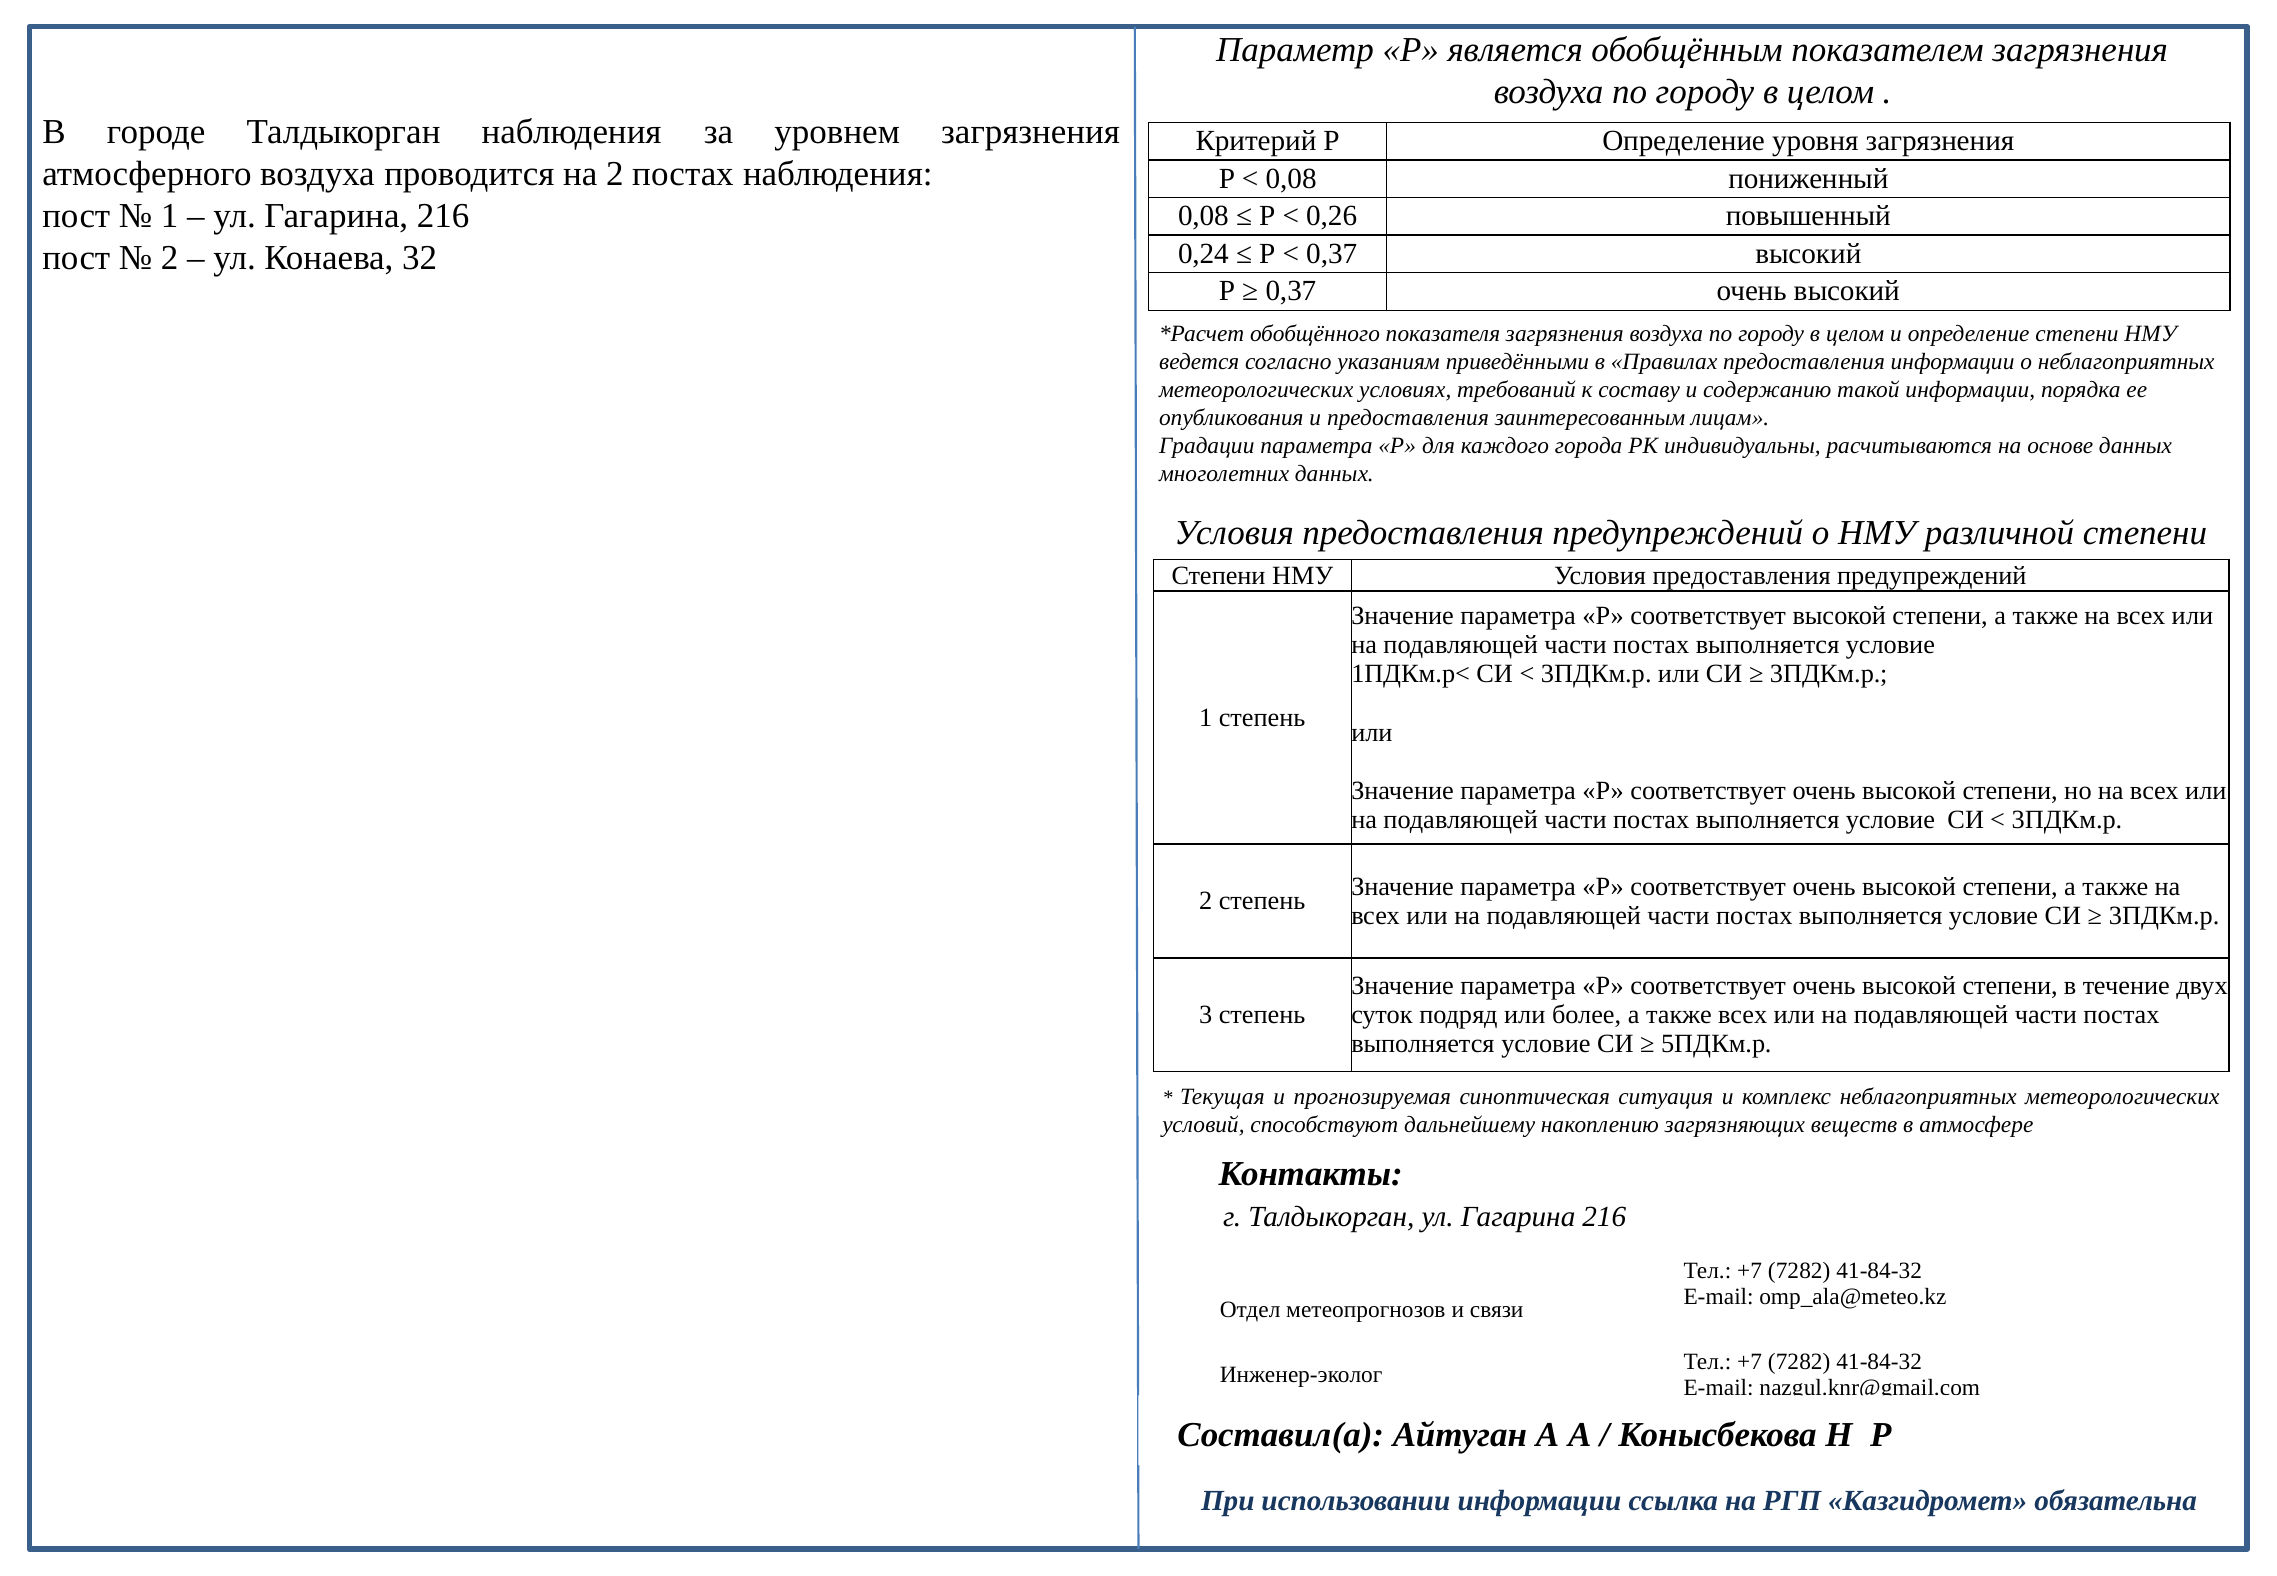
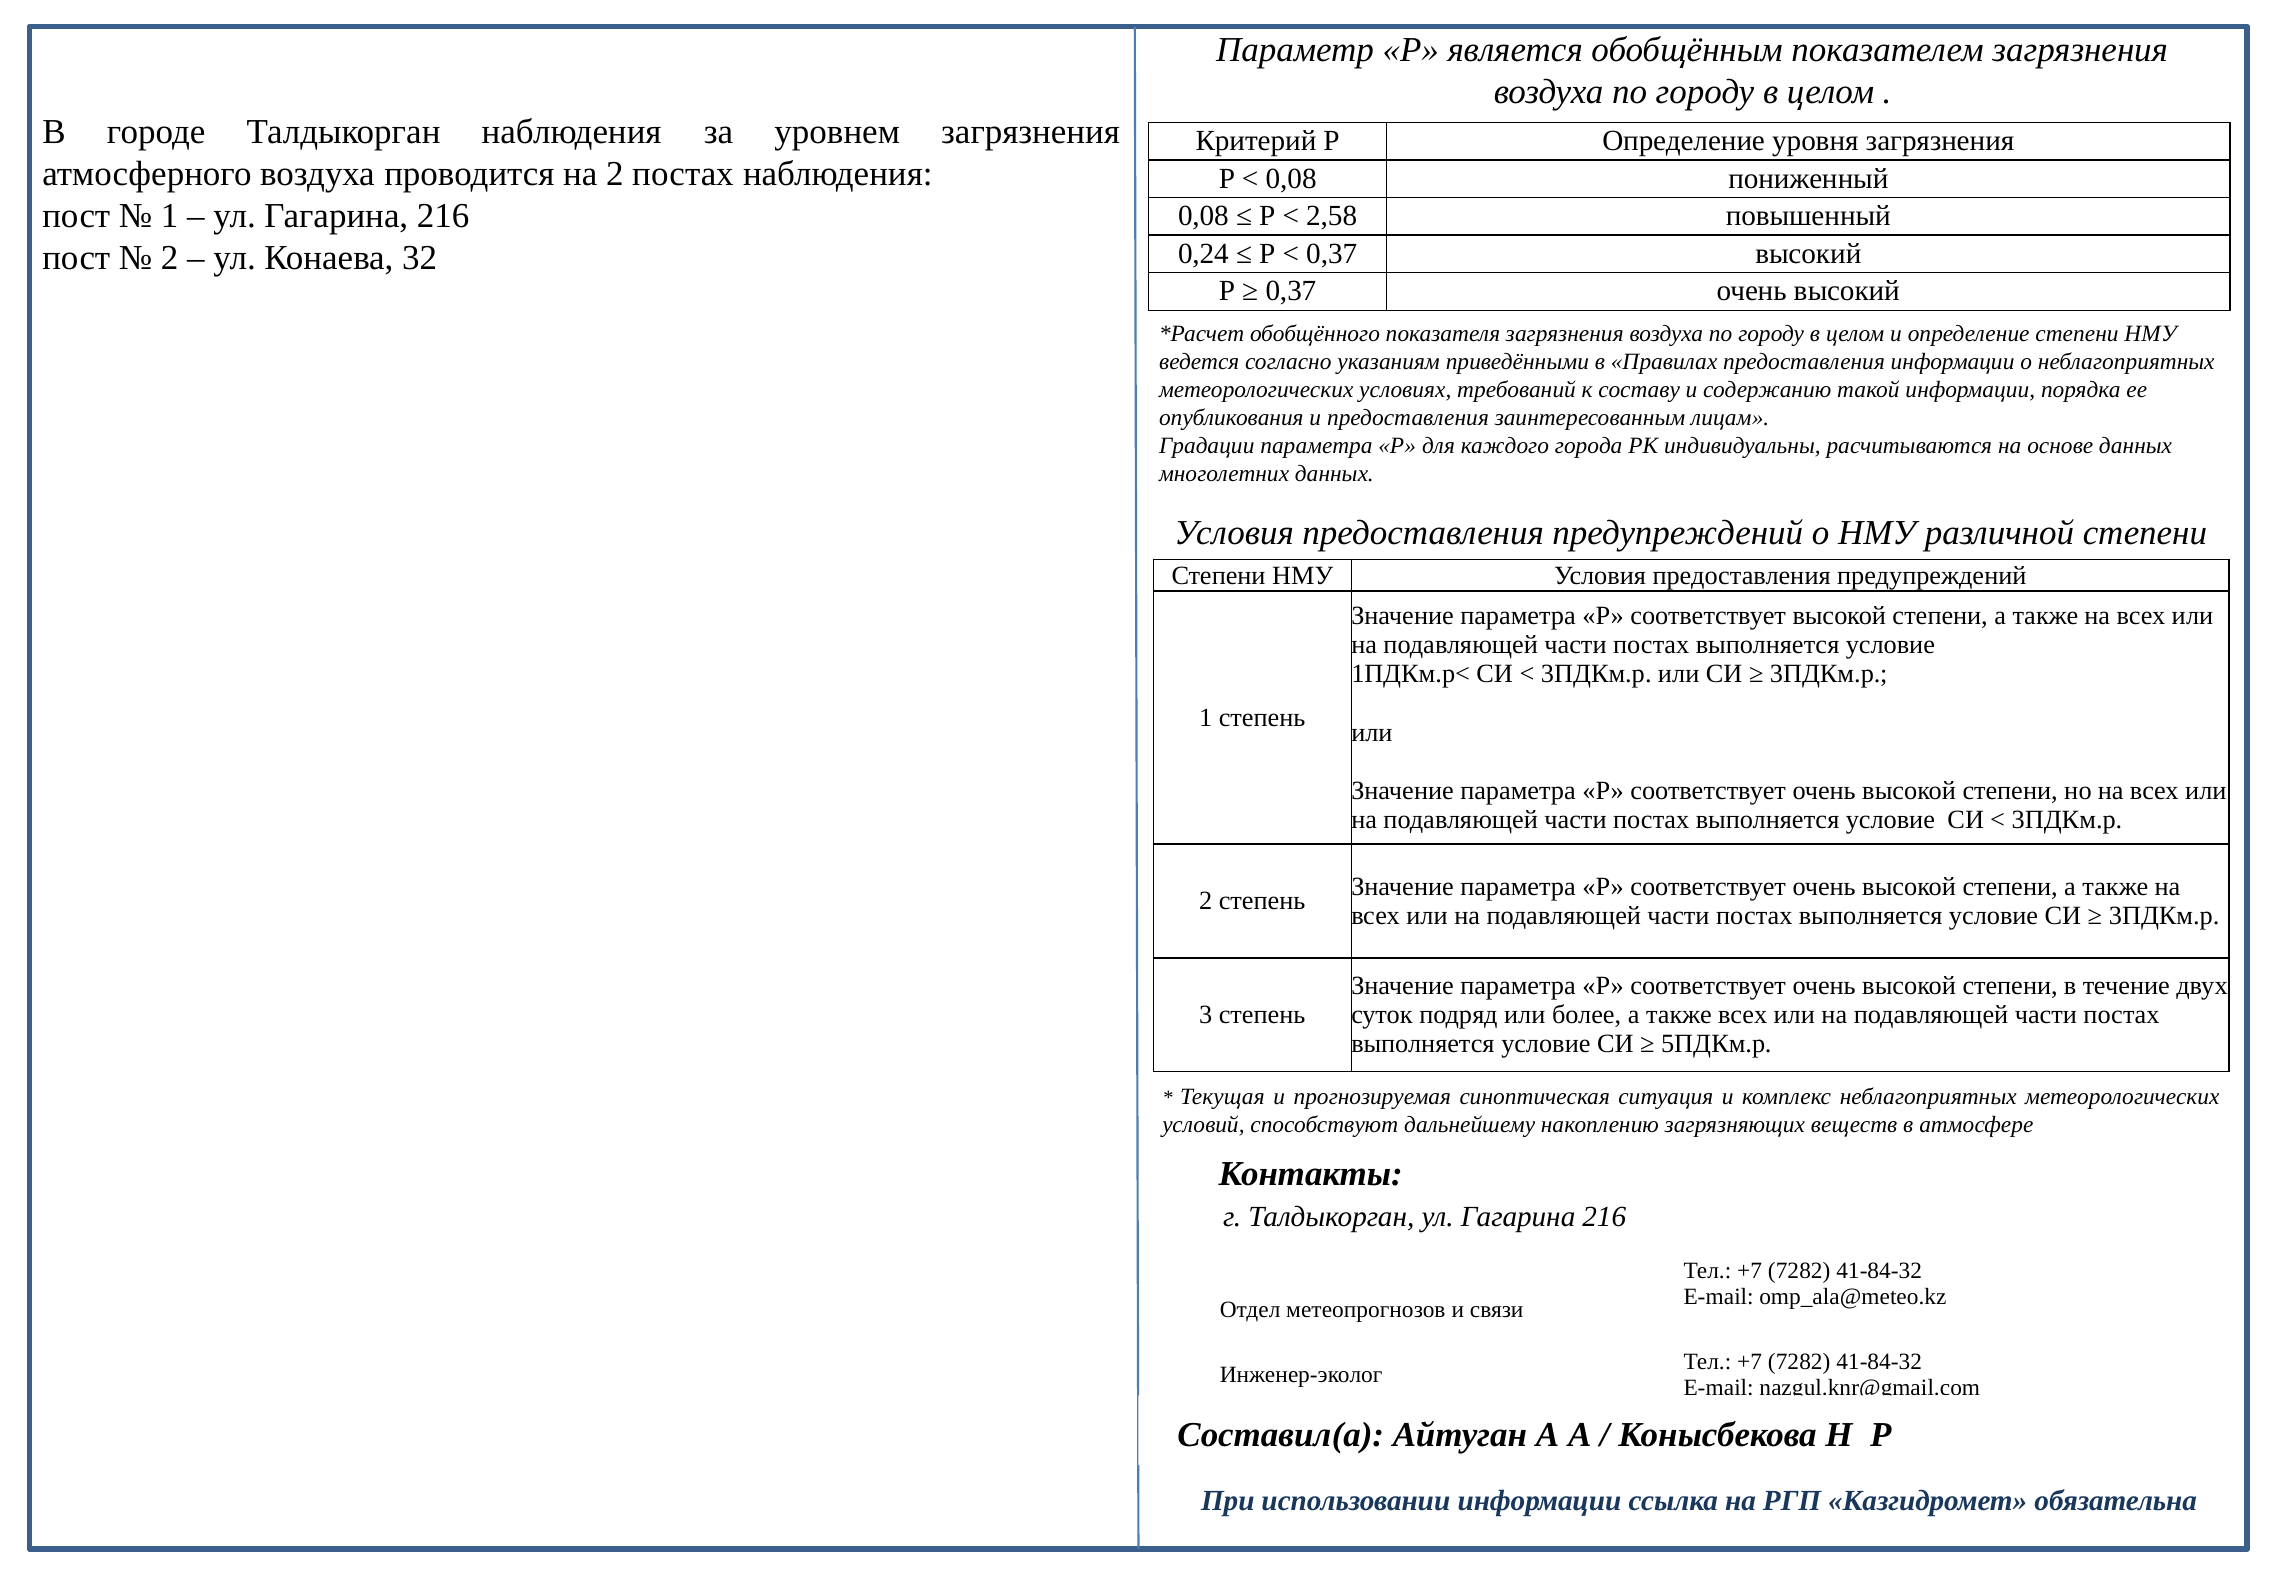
0,26: 0,26 -> 2,58
